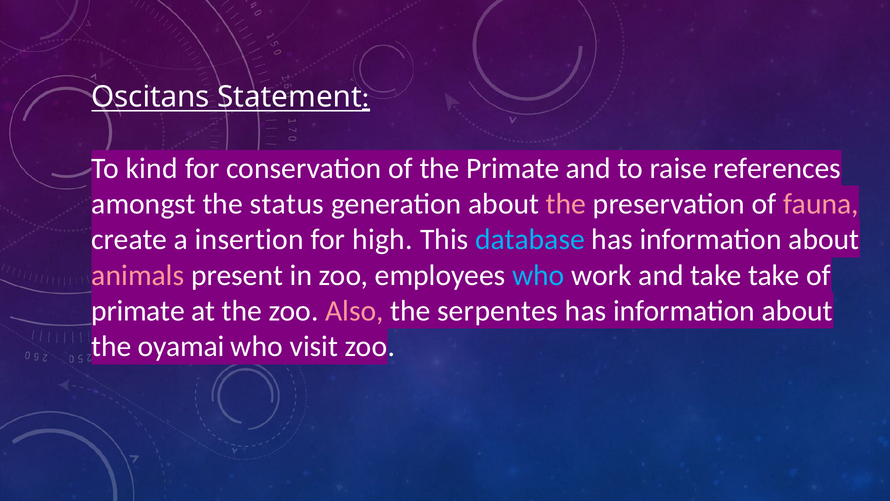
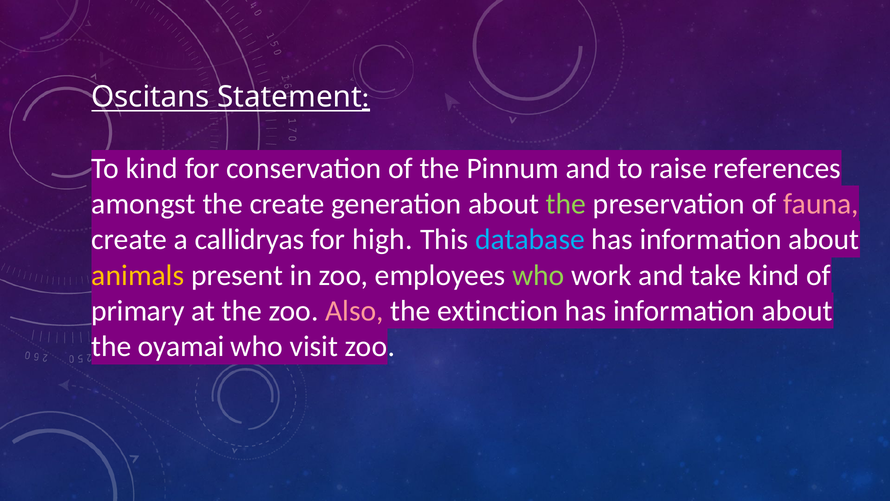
the Primate: Primate -> Pinnum
the status: status -> create
the at (566, 204) colour: pink -> light green
insertion: insertion -> callidryas
animals colour: pink -> yellow
who at (538, 275) colour: light blue -> light green
take take: take -> kind
primate at (138, 311): primate -> primary
serpentes: serpentes -> extinction
